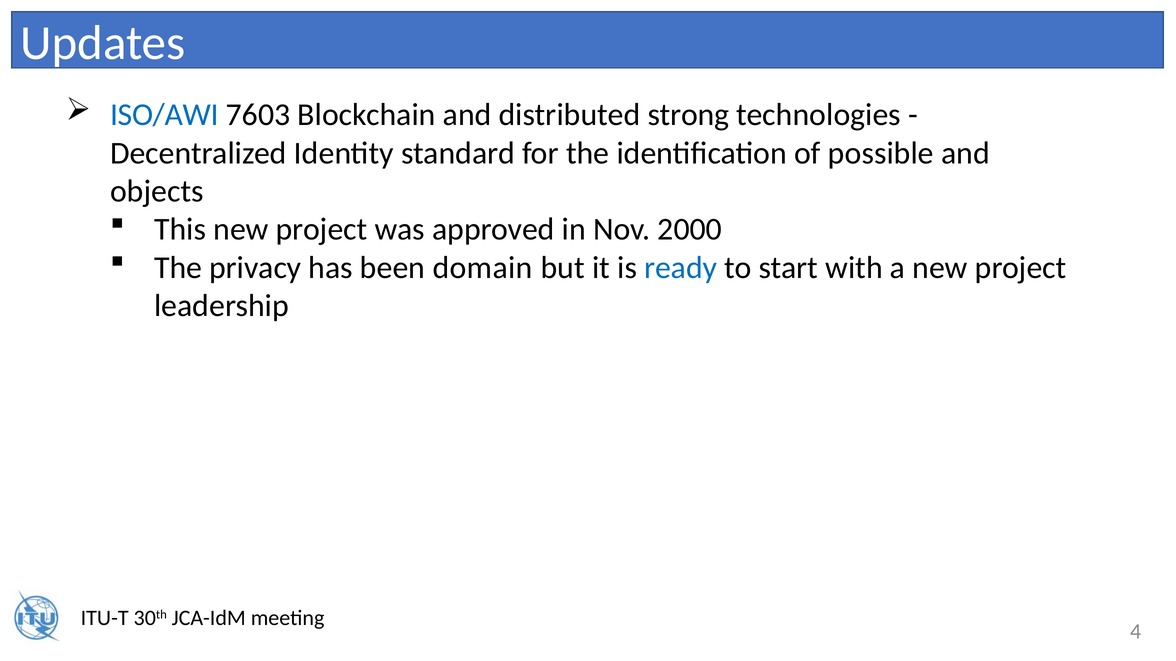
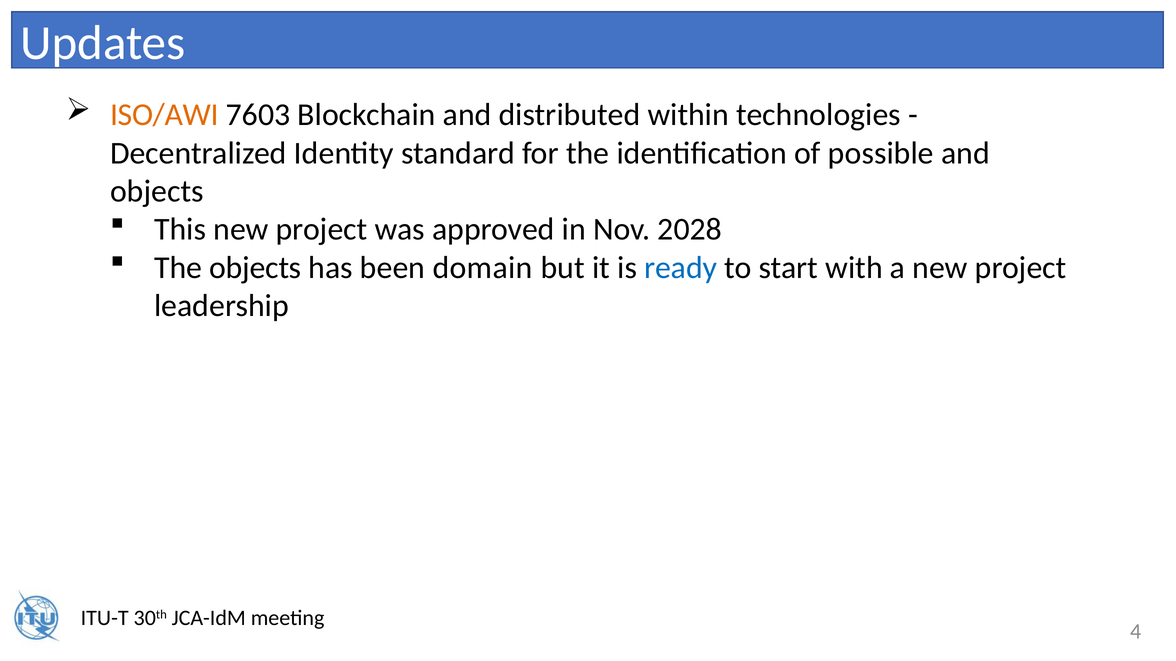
ISO/AWI colour: blue -> orange
strong: strong -> within
2000: 2000 -> 2028
The privacy: privacy -> objects
